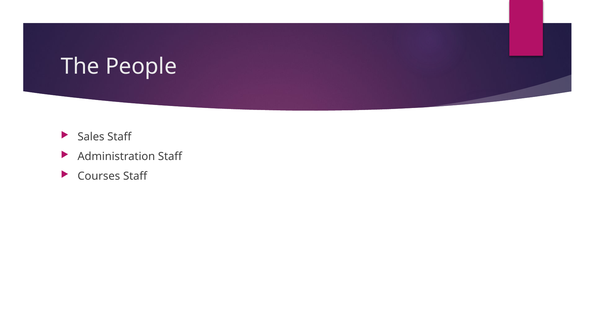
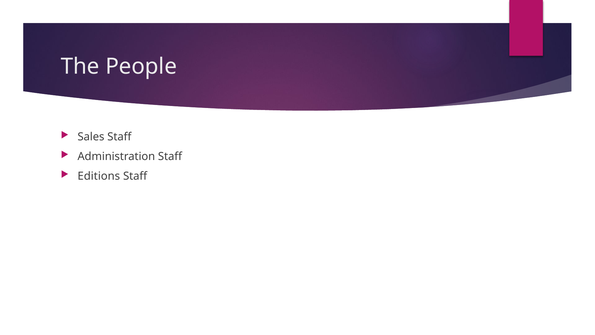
Courses: Courses -> Editions
